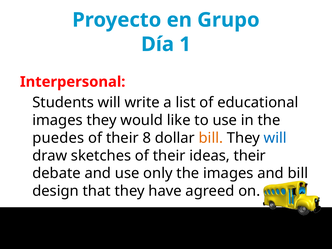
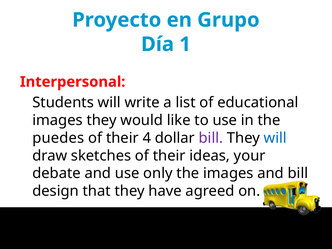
8: 8 -> 4
bill at (211, 138) colour: orange -> purple
ideas their: their -> your
